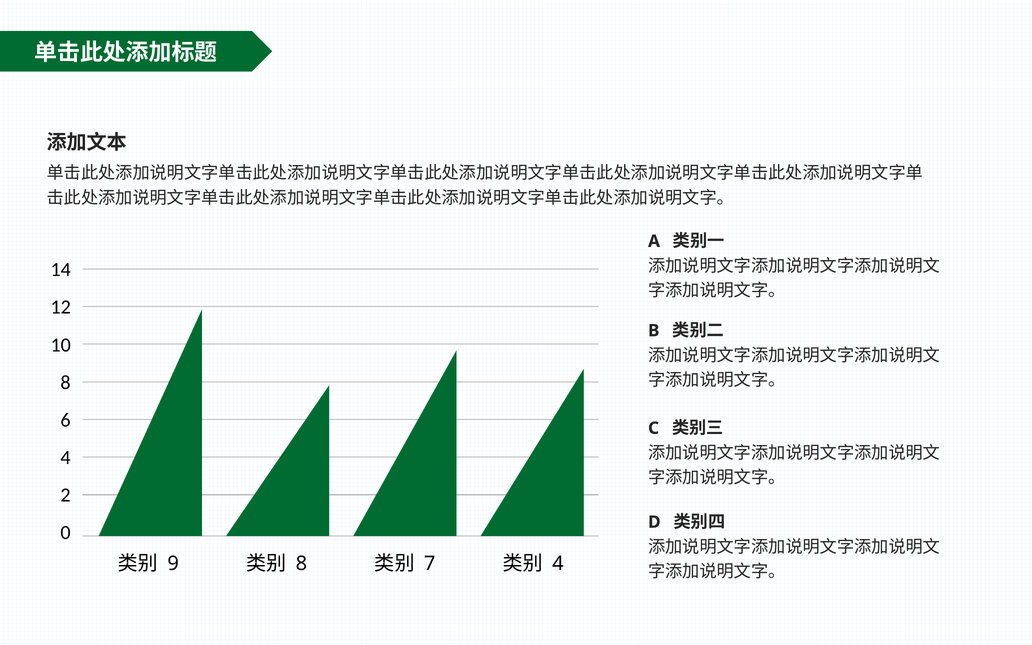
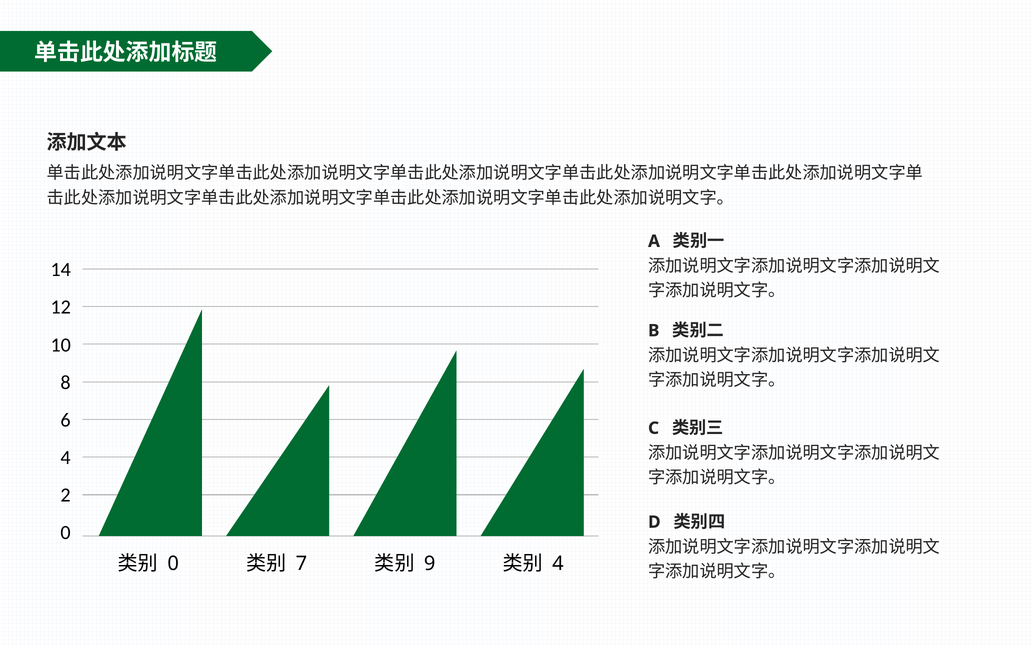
9 at (173, 564): 9 -> 0
8 at (301, 564): 8 -> 7
7: 7 -> 9
